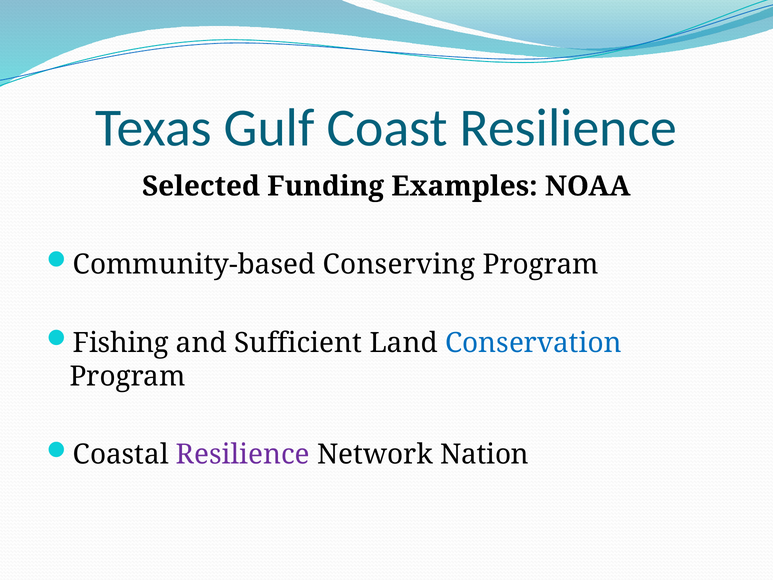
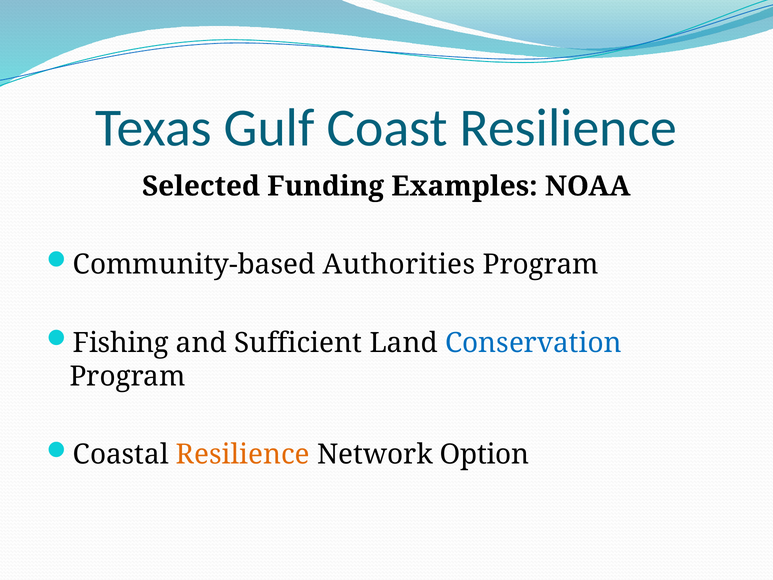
Conserving: Conserving -> Authorities
Resilience at (243, 455) colour: purple -> orange
Nation: Nation -> Option
